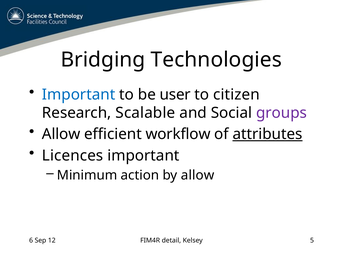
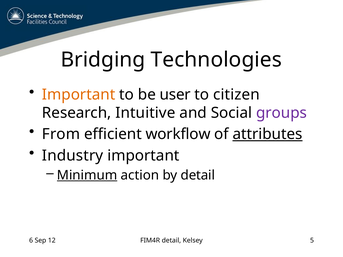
Important at (79, 95) colour: blue -> orange
Scalable: Scalable -> Intuitive
Allow at (61, 134): Allow -> From
Licences: Licences -> Industry
Minimum underline: none -> present
by allow: allow -> detail
